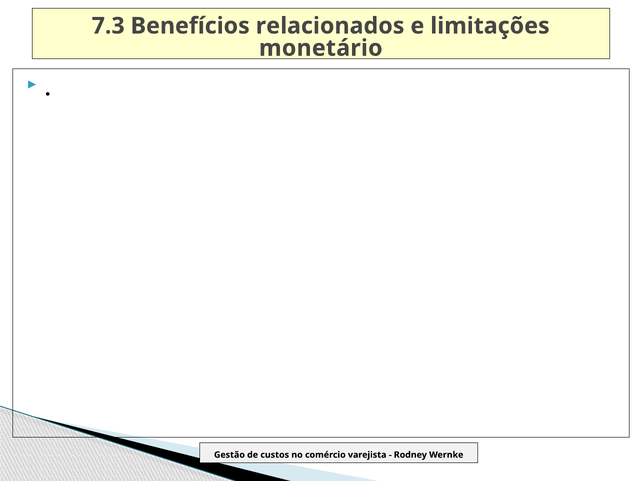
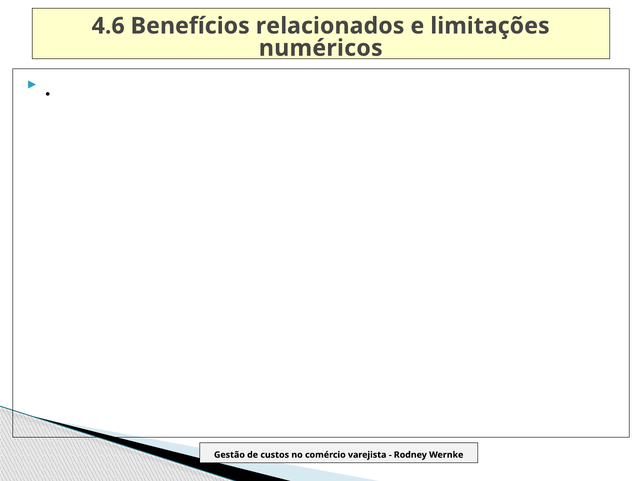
7.3: 7.3 -> 4.6
monetário: monetário -> numéricos
